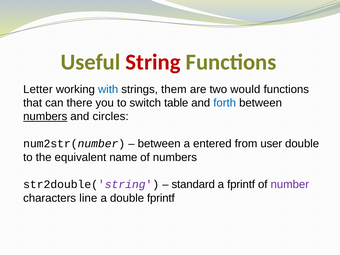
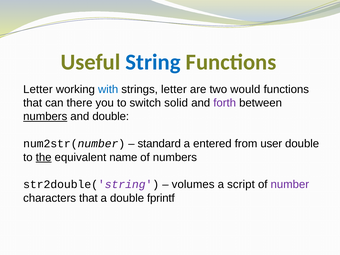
String colour: red -> blue
strings them: them -> letter
table: table -> solid
forth colour: blue -> purple
and circles: circles -> double
between at (159, 144): between -> standard
the underline: none -> present
standard: standard -> volumes
a fprintf: fprintf -> script
characters line: line -> that
